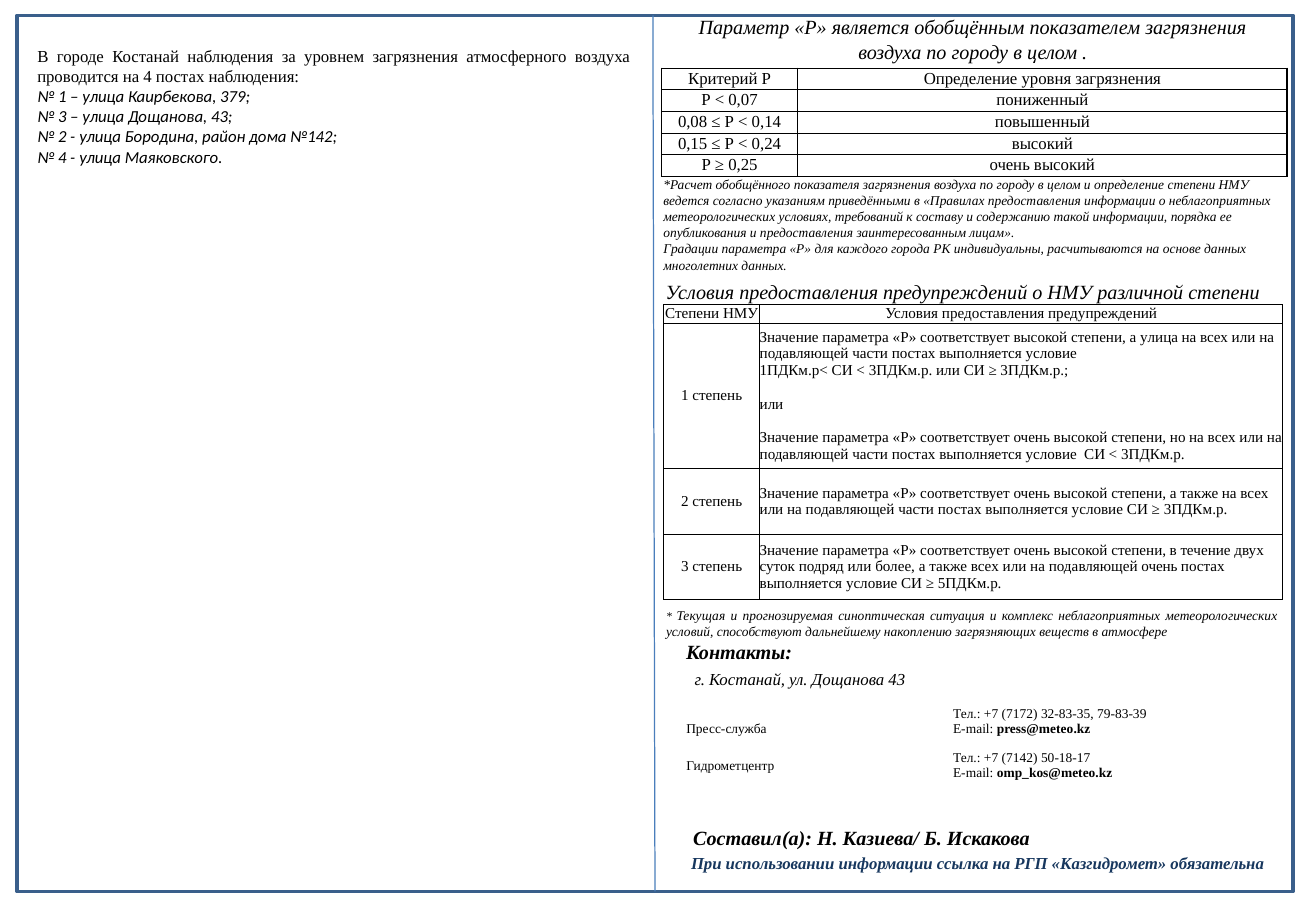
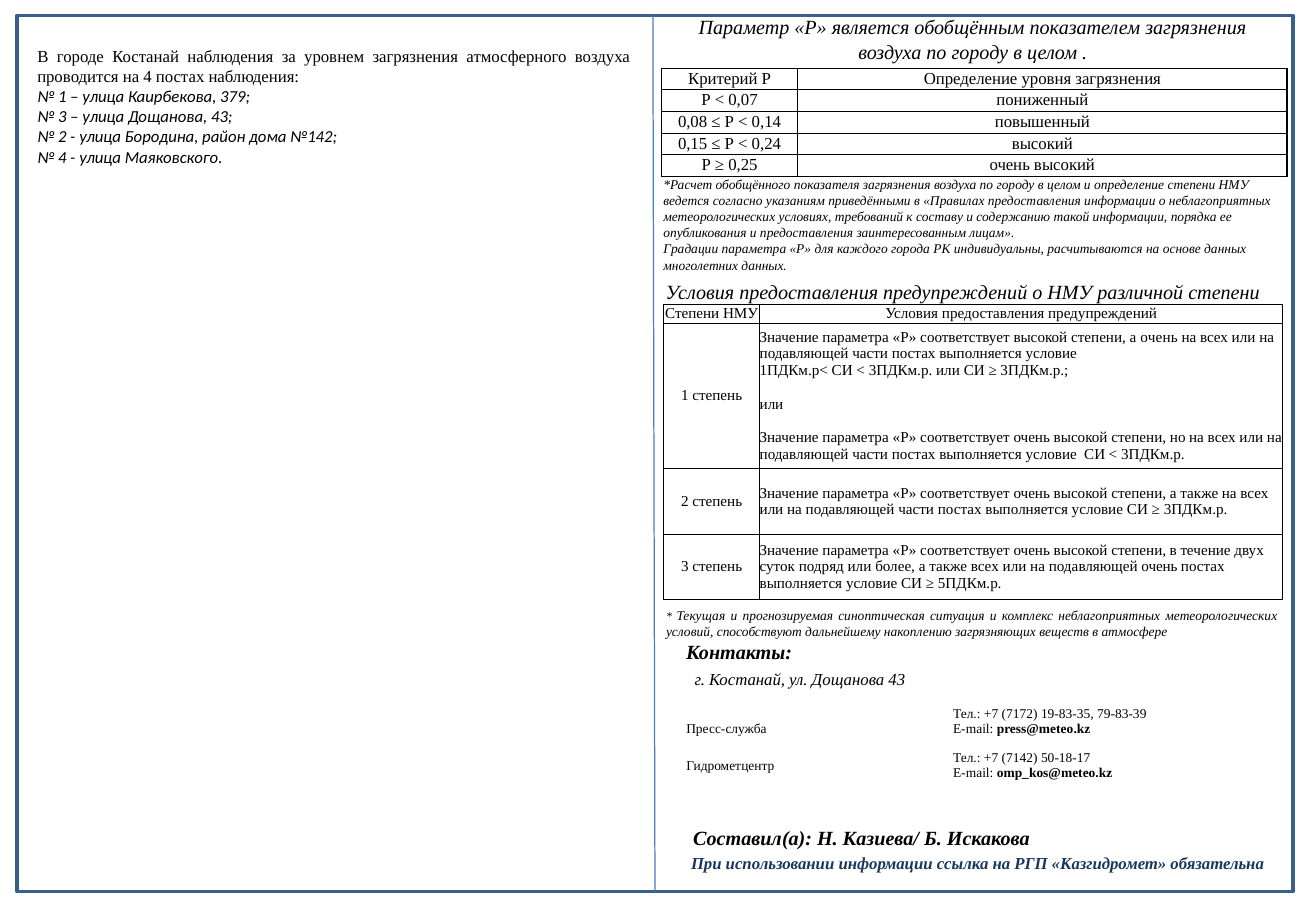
а улица: улица -> очень
32-83-35: 32-83-35 -> 19-83-35
